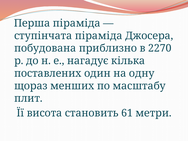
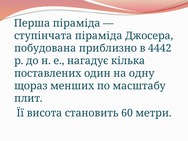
2270: 2270 -> 4442
61: 61 -> 60
